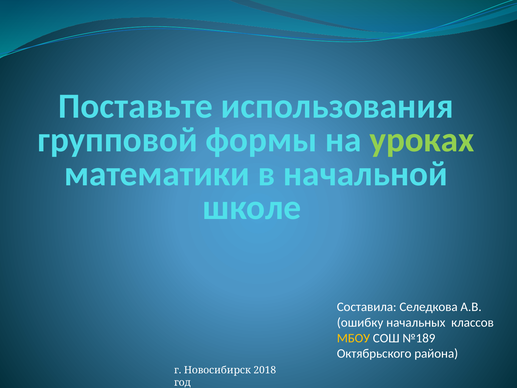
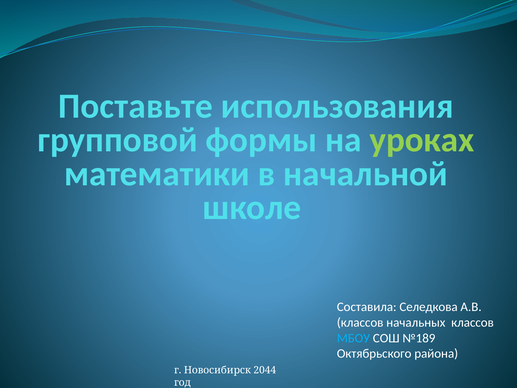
ошибку at (360, 322): ошибку -> классов
МБОУ colour: yellow -> light blue
2018: 2018 -> 2044
